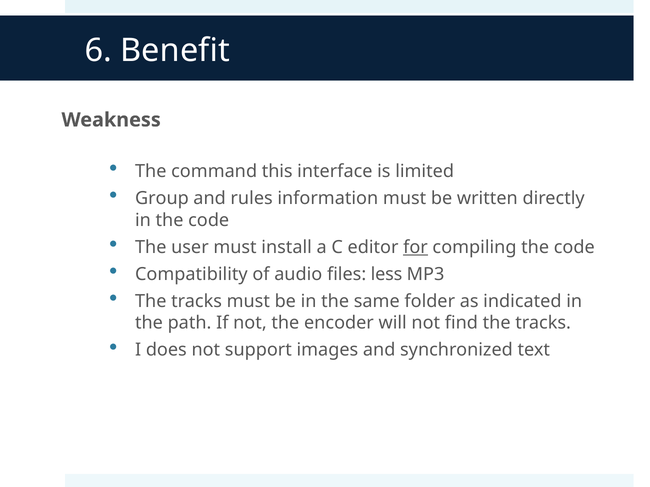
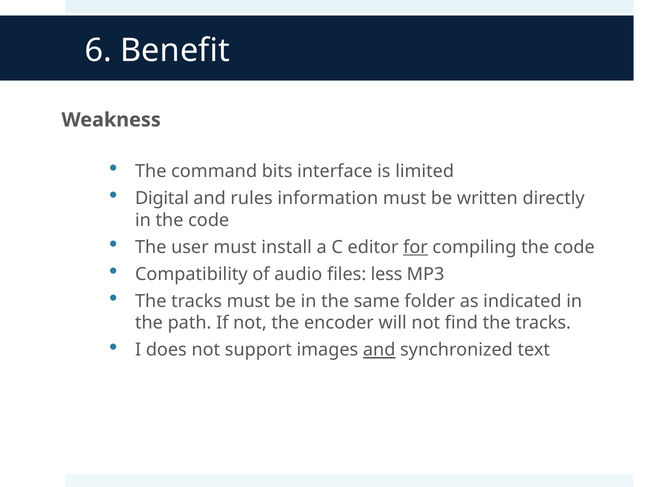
this: this -> bits
Group: Group -> Digital
and at (379, 350) underline: none -> present
